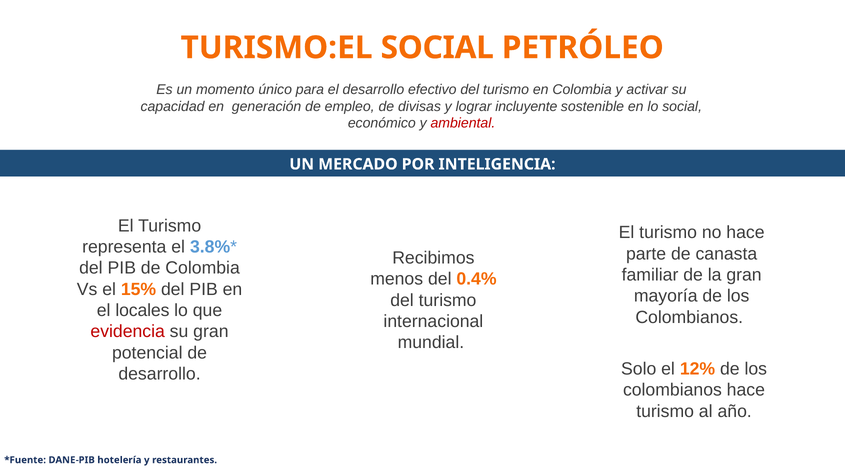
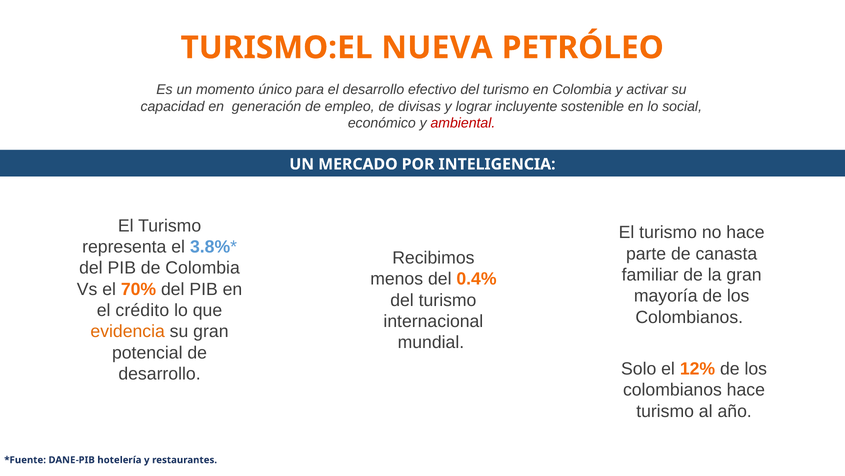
TURISMO:EL SOCIAL: SOCIAL -> NUEVA
15%: 15% -> 70%
locales: locales -> crédito
evidencia colour: red -> orange
